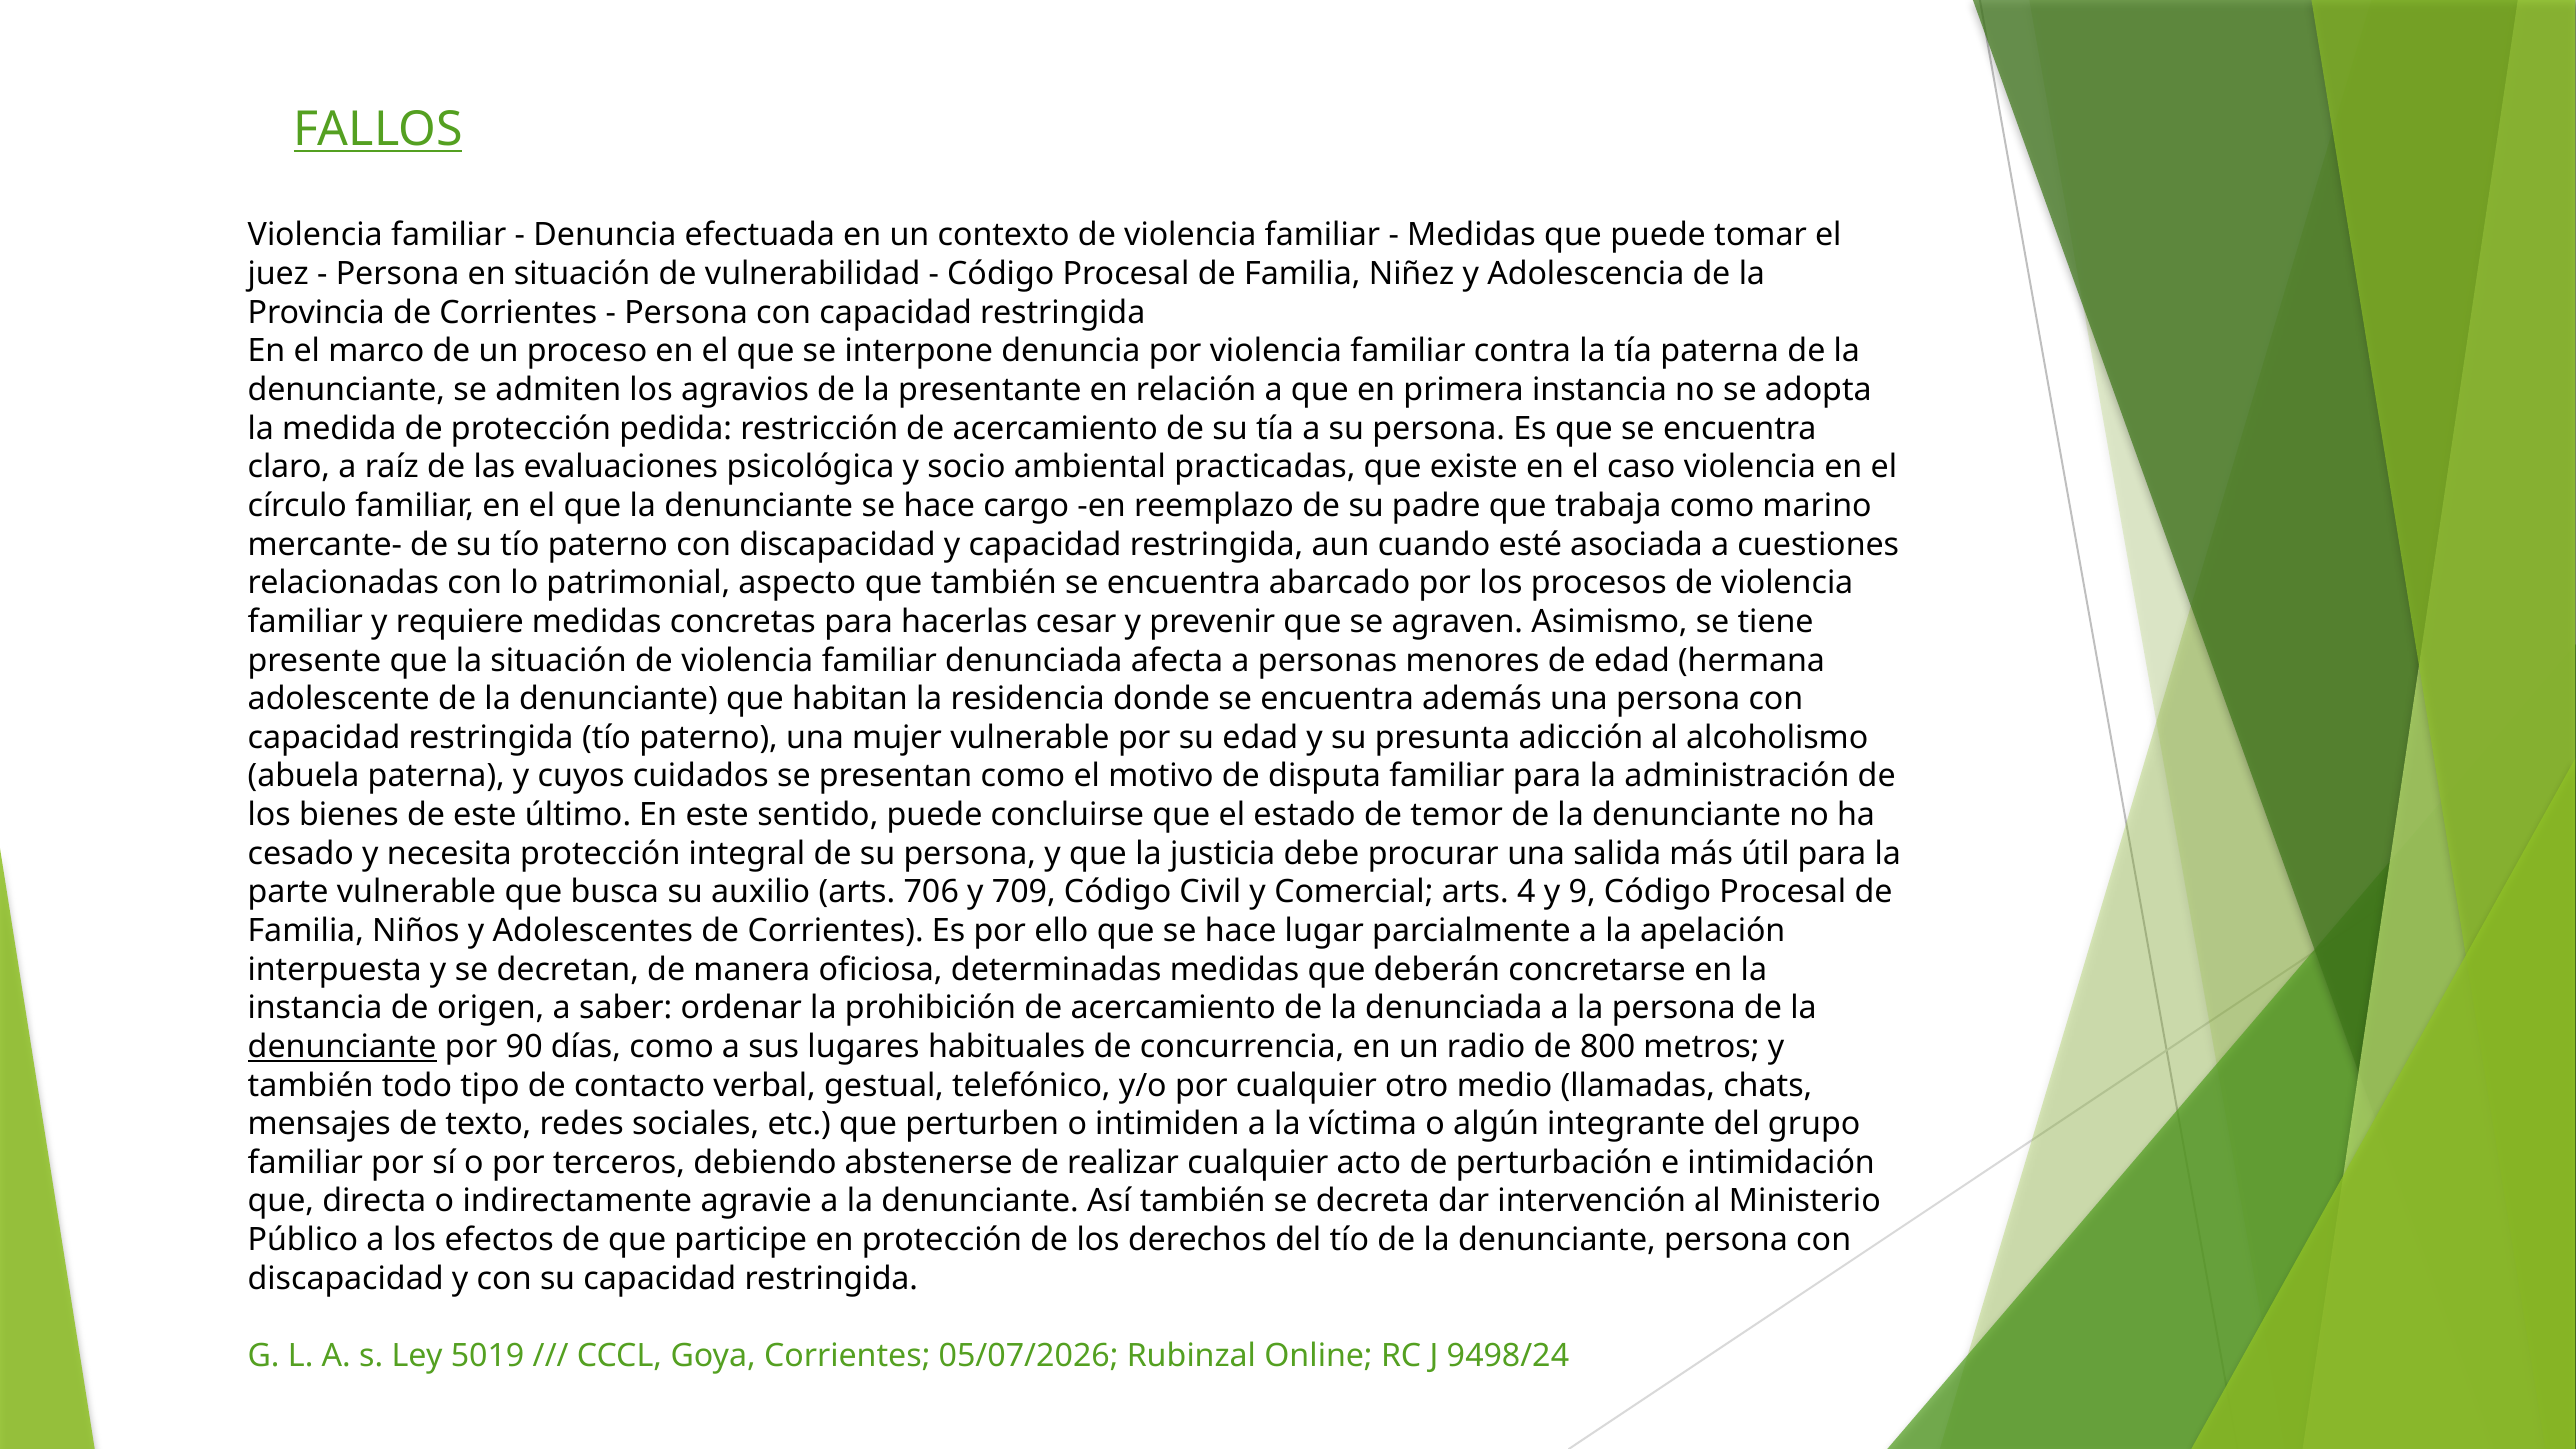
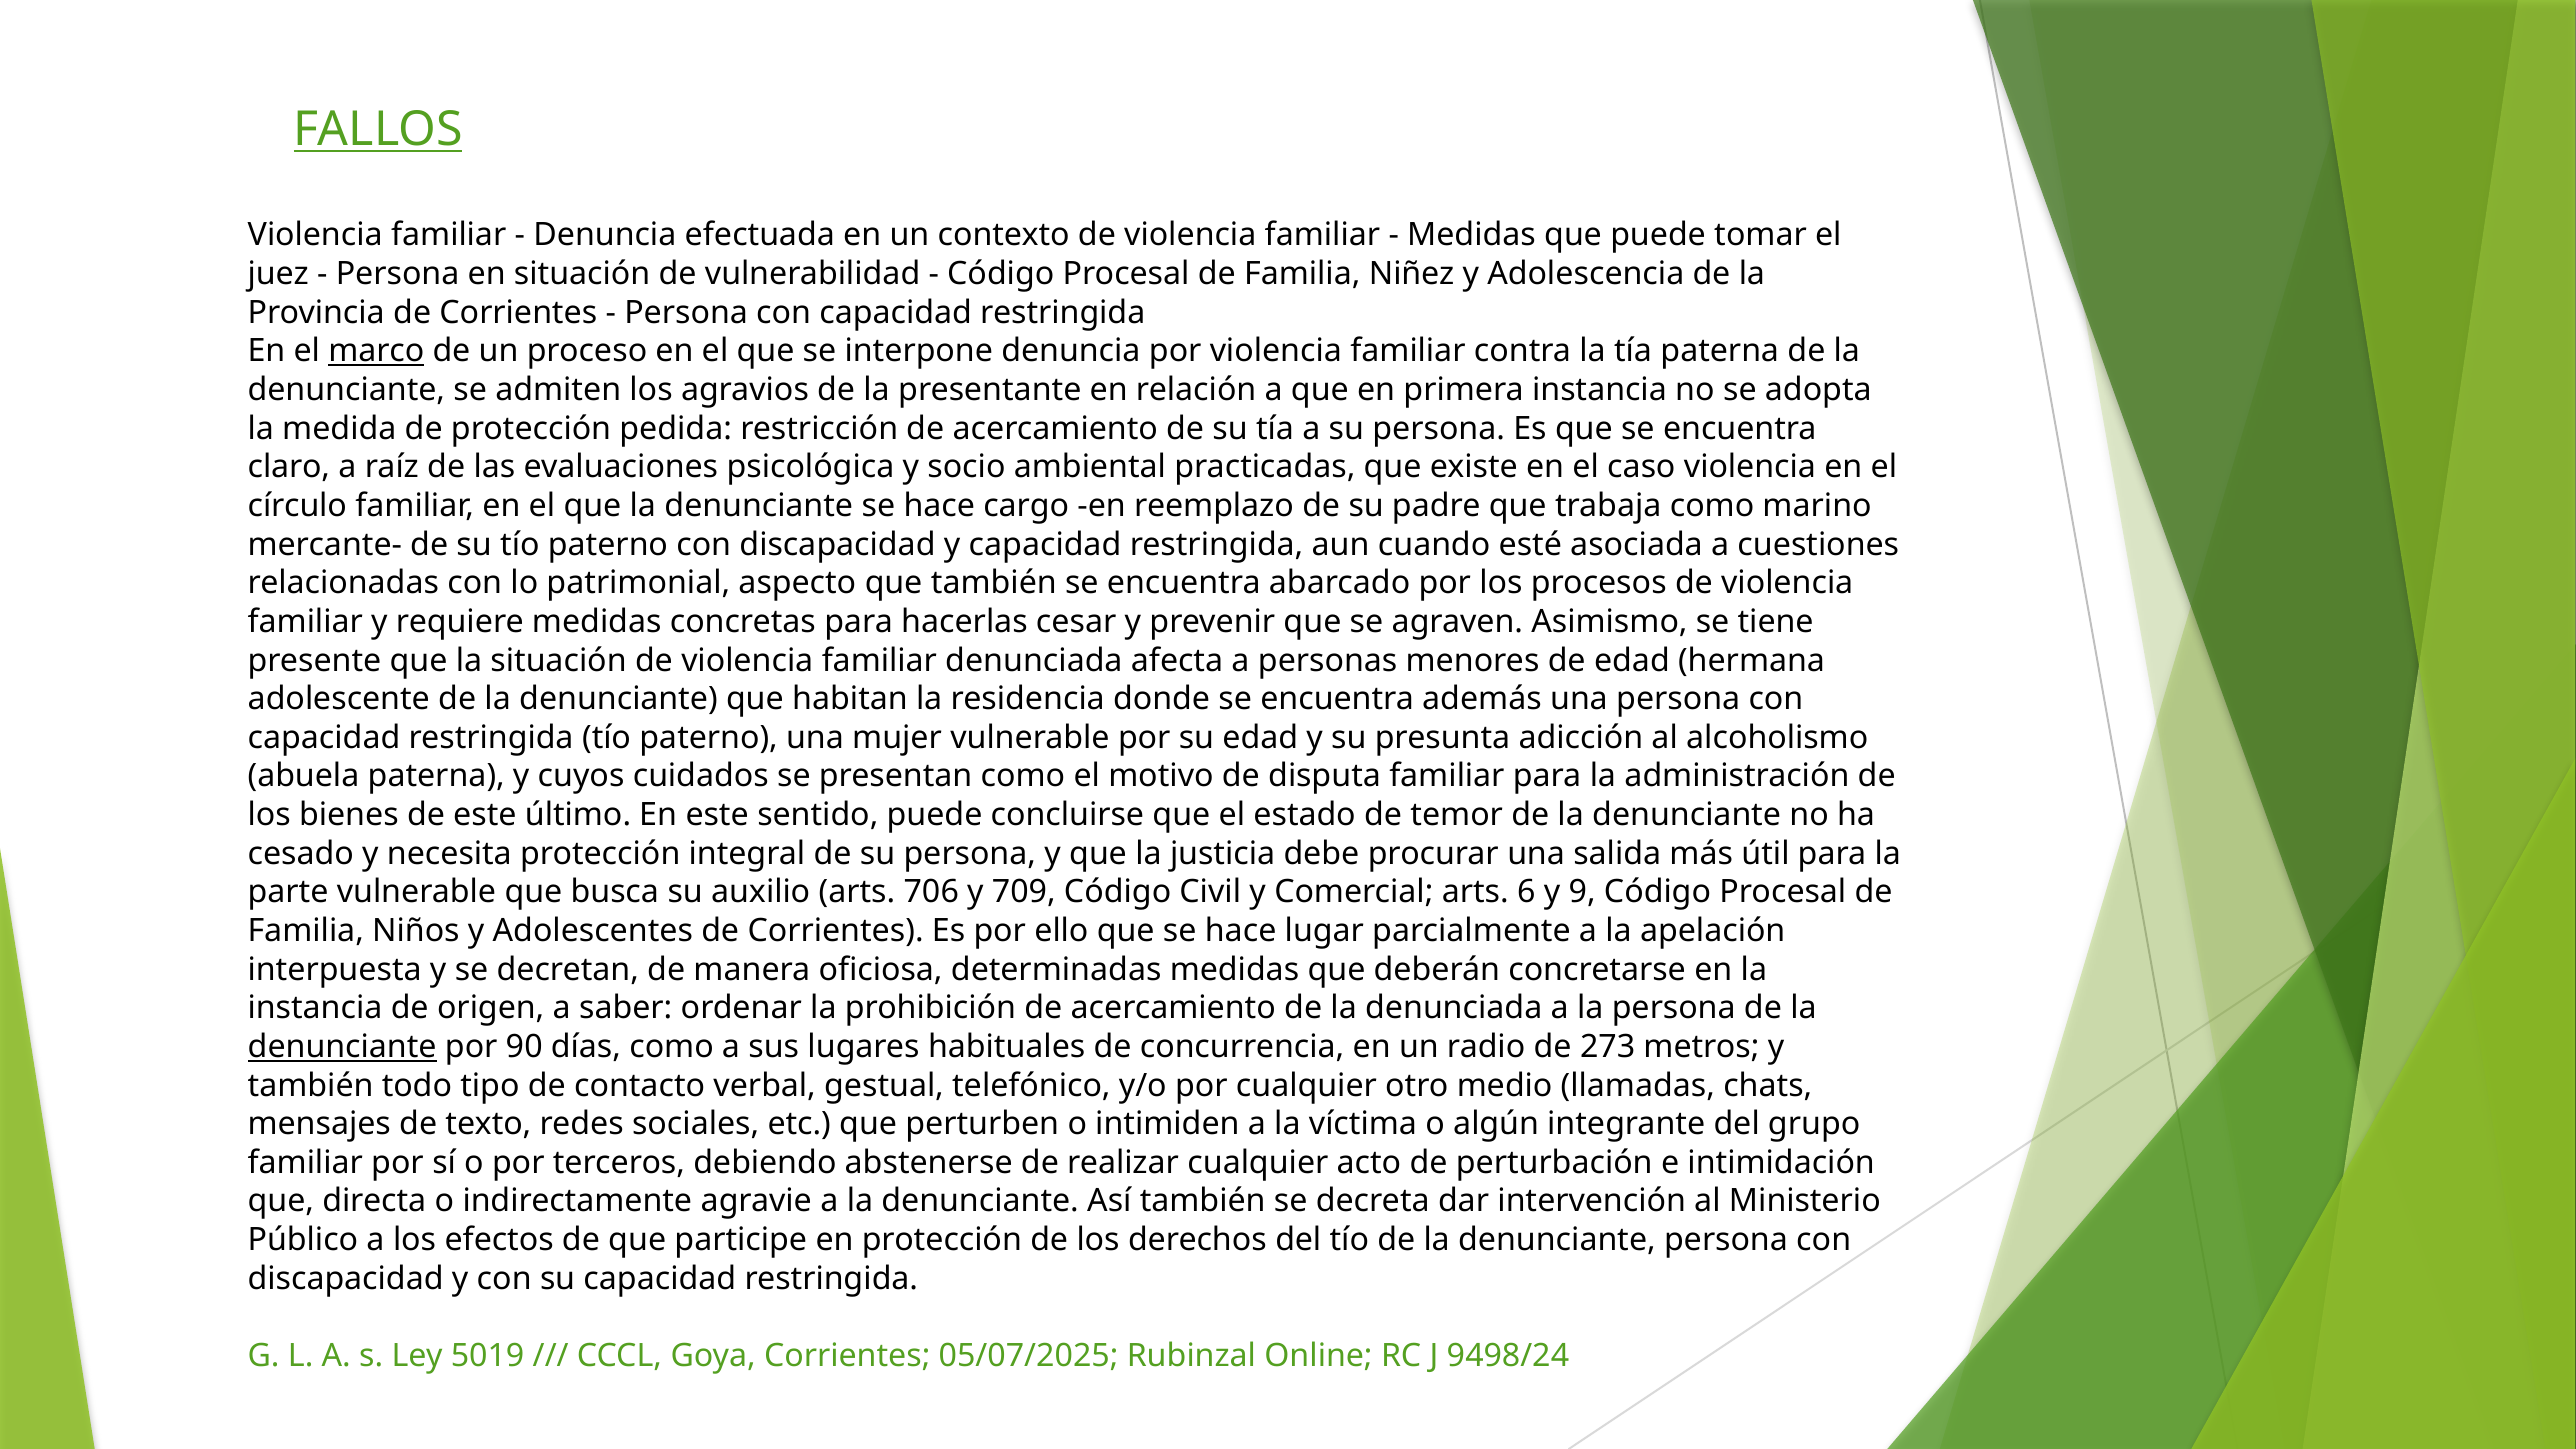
marco underline: none -> present
4: 4 -> 6
800: 800 -> 273
05/07/2026: 05/07/2026 -> 05/07/2025
